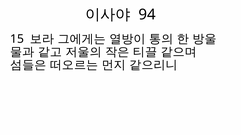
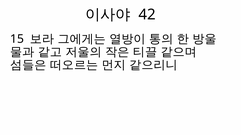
94: 94 -> 42
